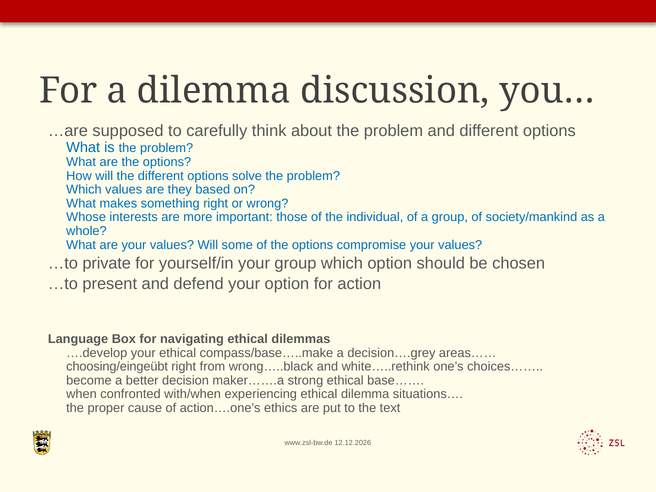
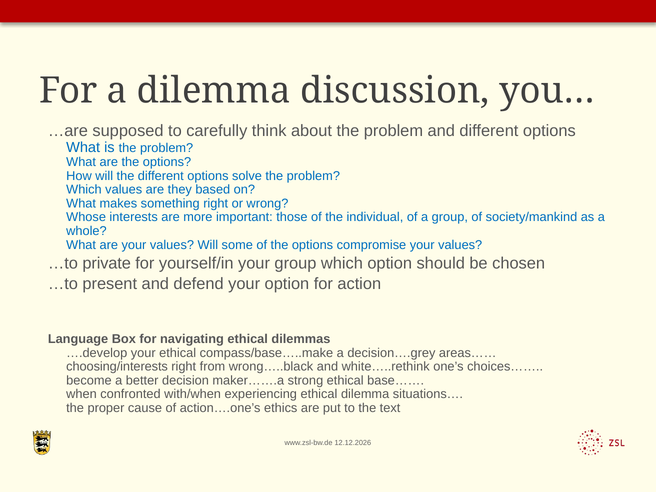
choosing/eingeübt: choosing/eingeübt -> choosing/interests
